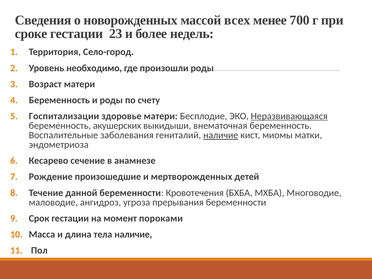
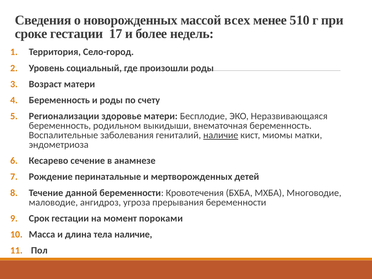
700: 700 -> 510
23: 23 -> 17
необходимо: необходимо -> социальный
Госпитализации: Госпитализации -> Регионализации
Неразвивающаяся underline: present -> none
акушерских: акушерских -> родильном
произошедшие: произошедшие -> перинатальные
